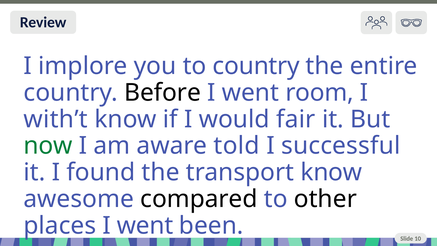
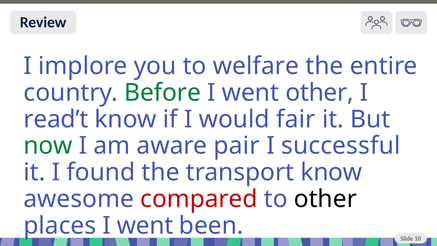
to country: country -> welfare
Before colour: black -> green
went room: room -> other
with’t: with’t -> read’t
told: told -> pair
compared colour: black -> red
